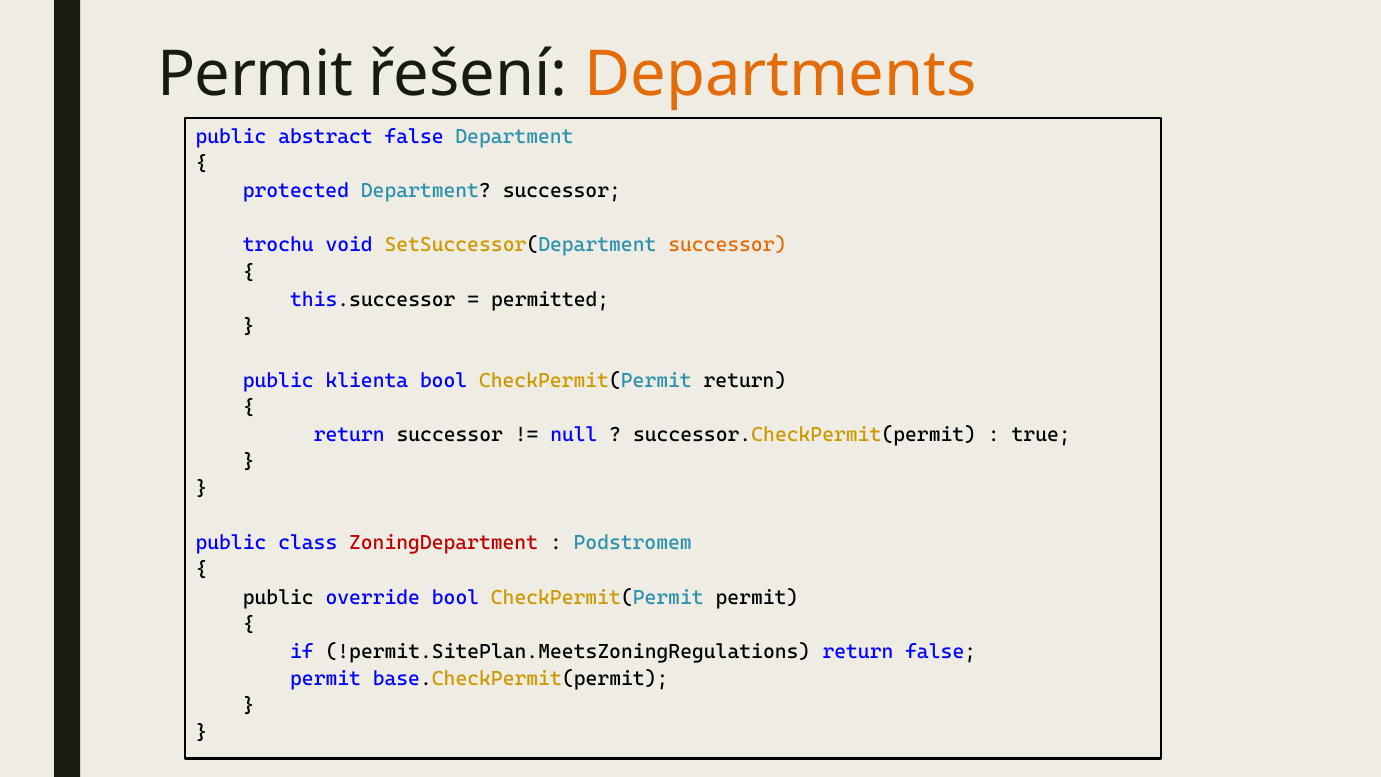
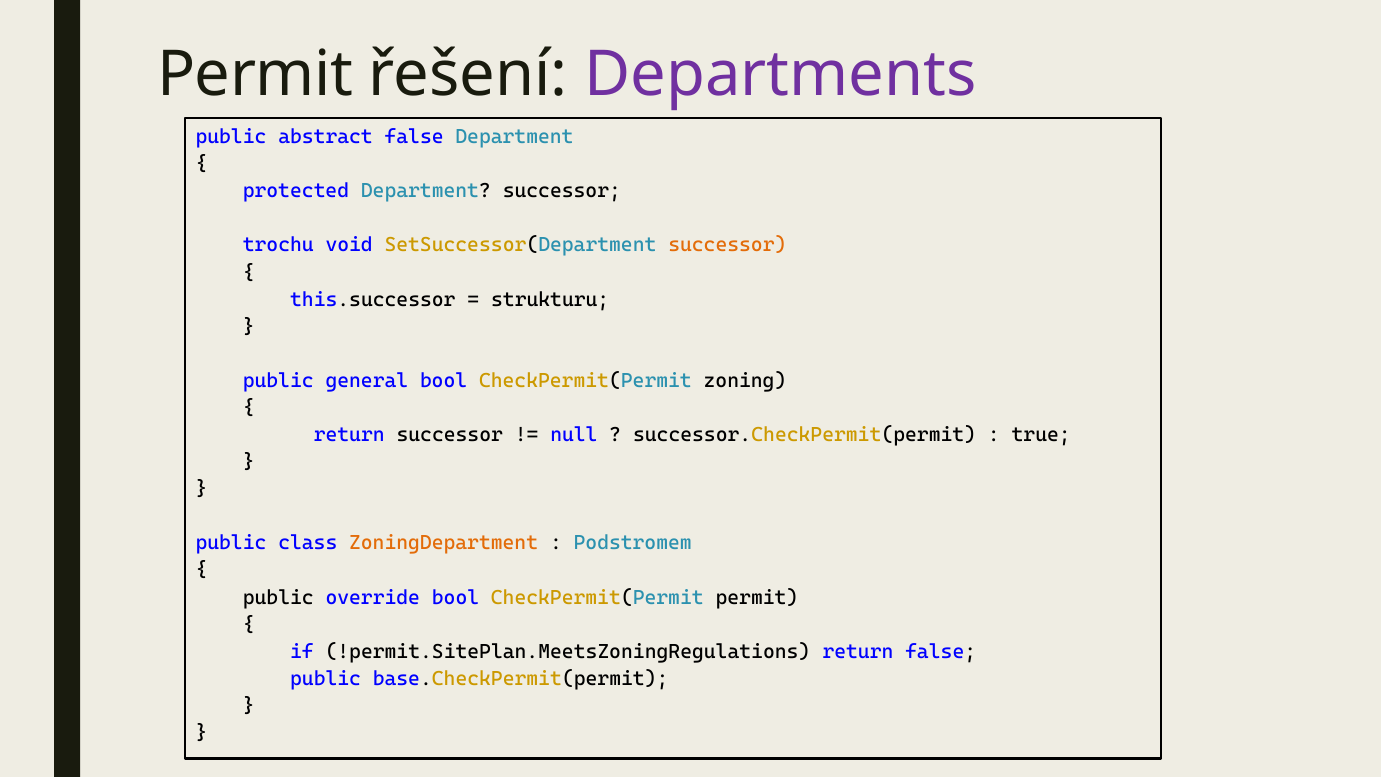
Departments colour: orange -> purple
permitted: permitted -> strukturu
klienta: klienta -> general
CheckPermit(Permit return: return -> zoning
ZoningDepartment colour: red -> orange
permit at (326, 678): permit -> public
